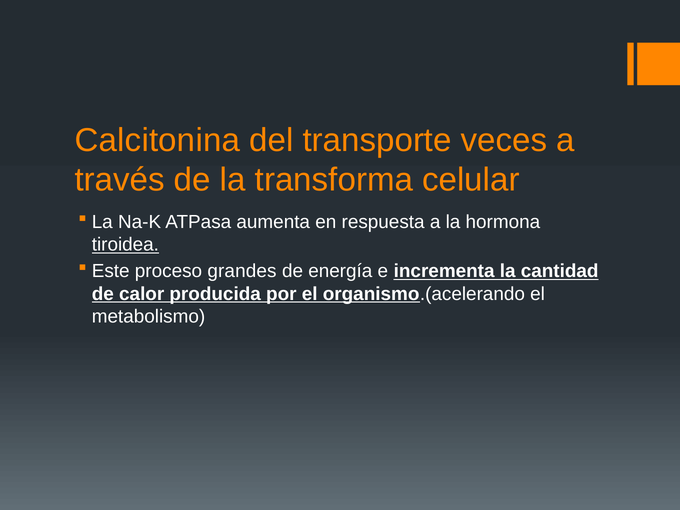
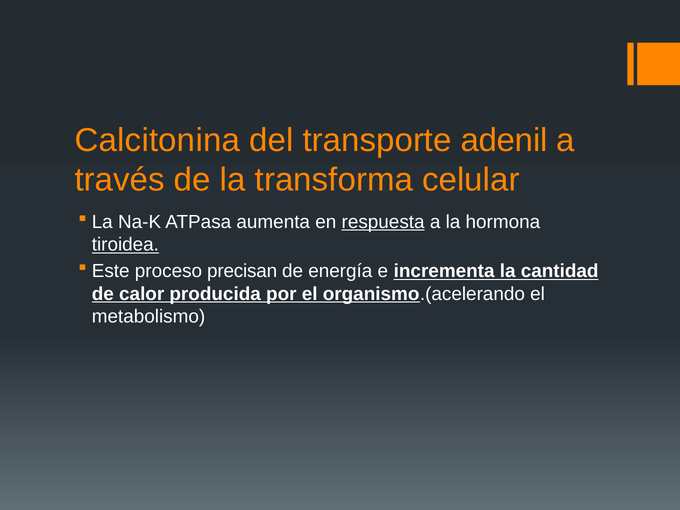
veces: veces -> adenil
respuesta underline: none -> present
grandes: grandes -> precisan
